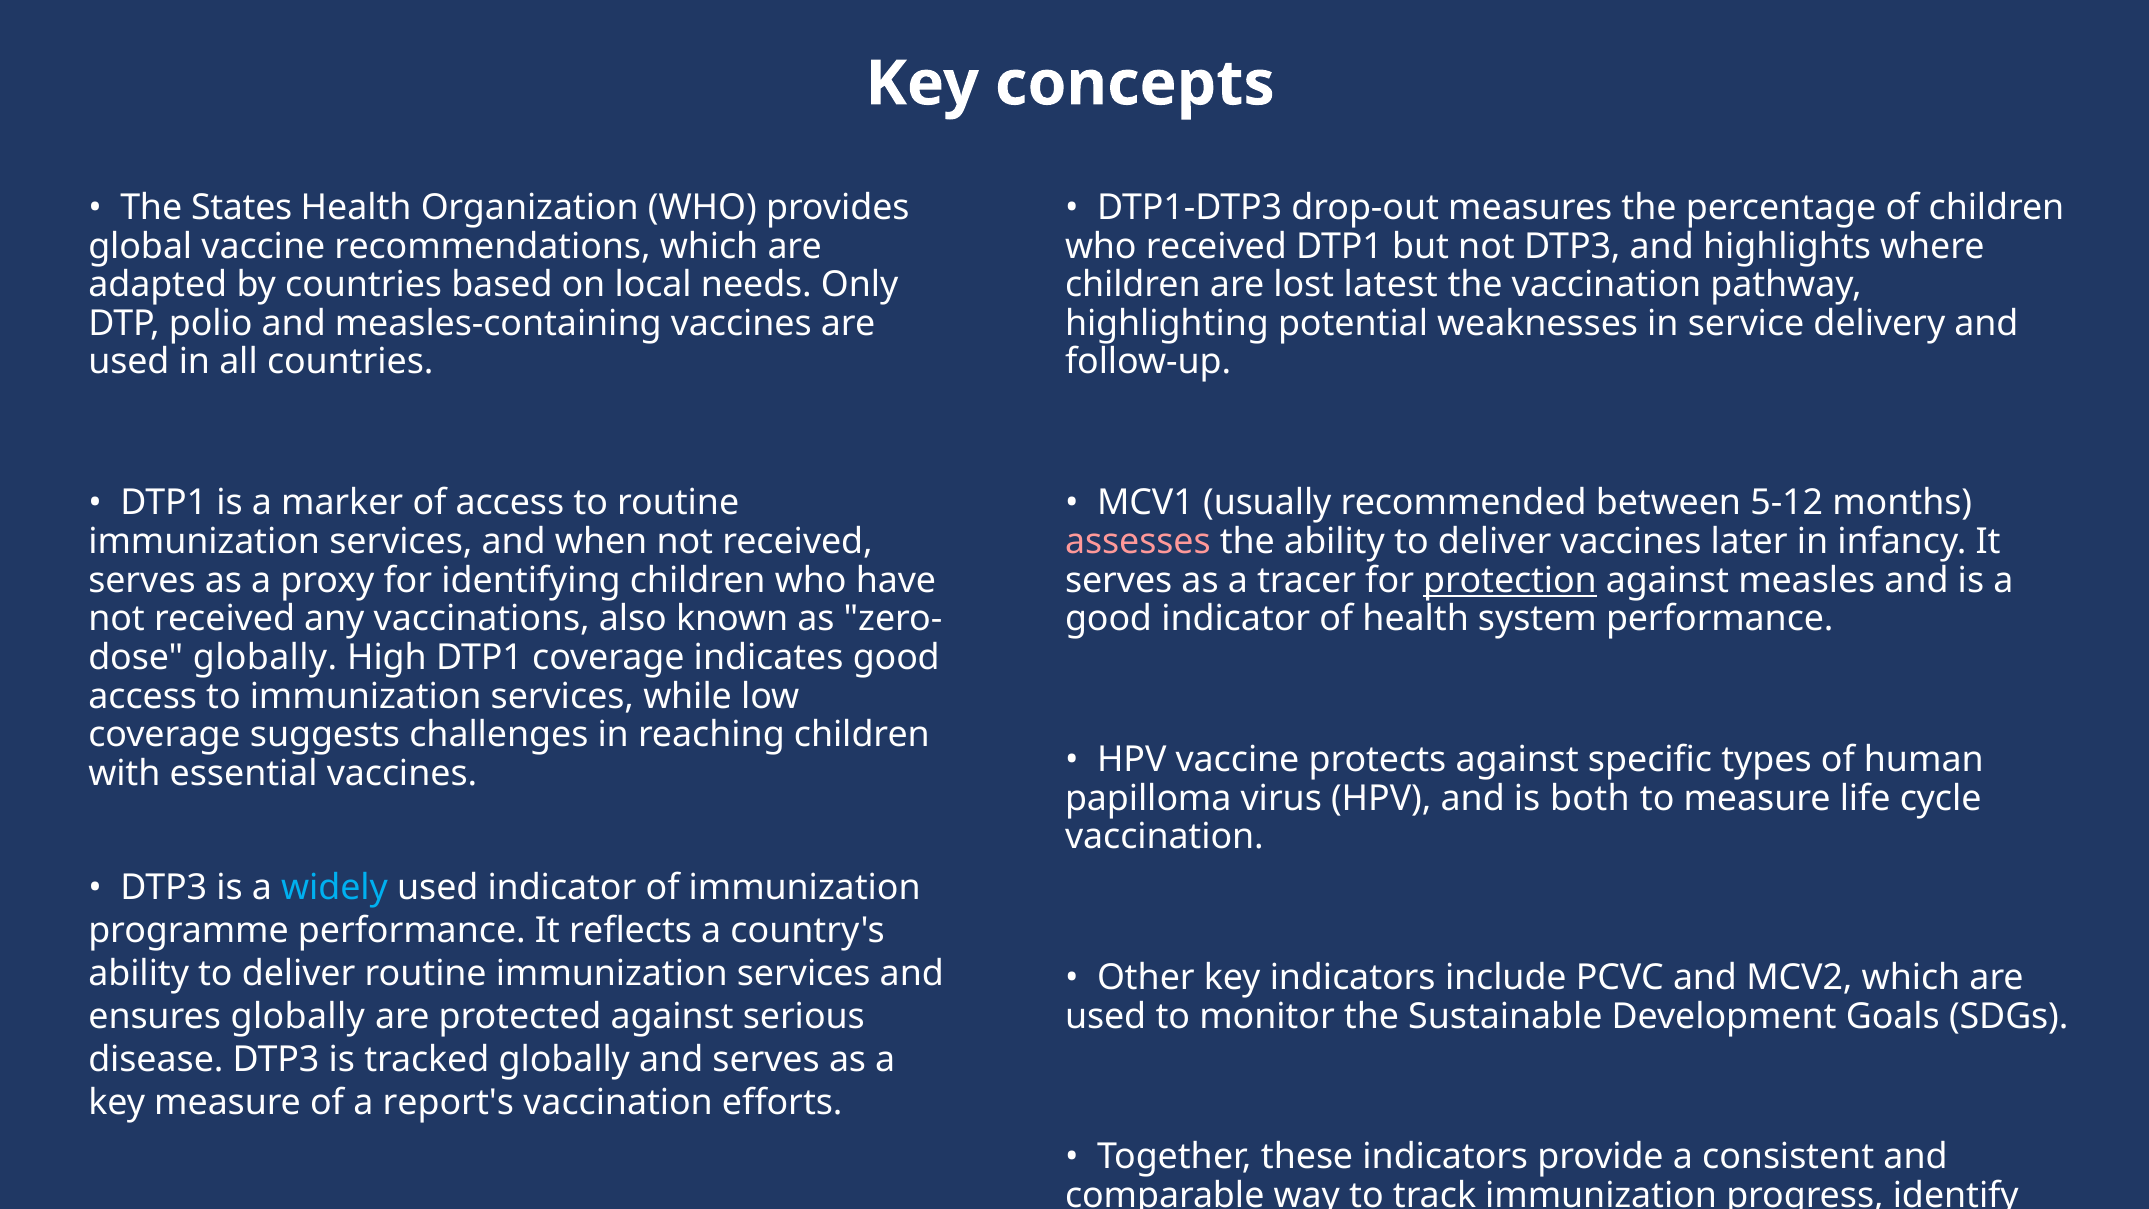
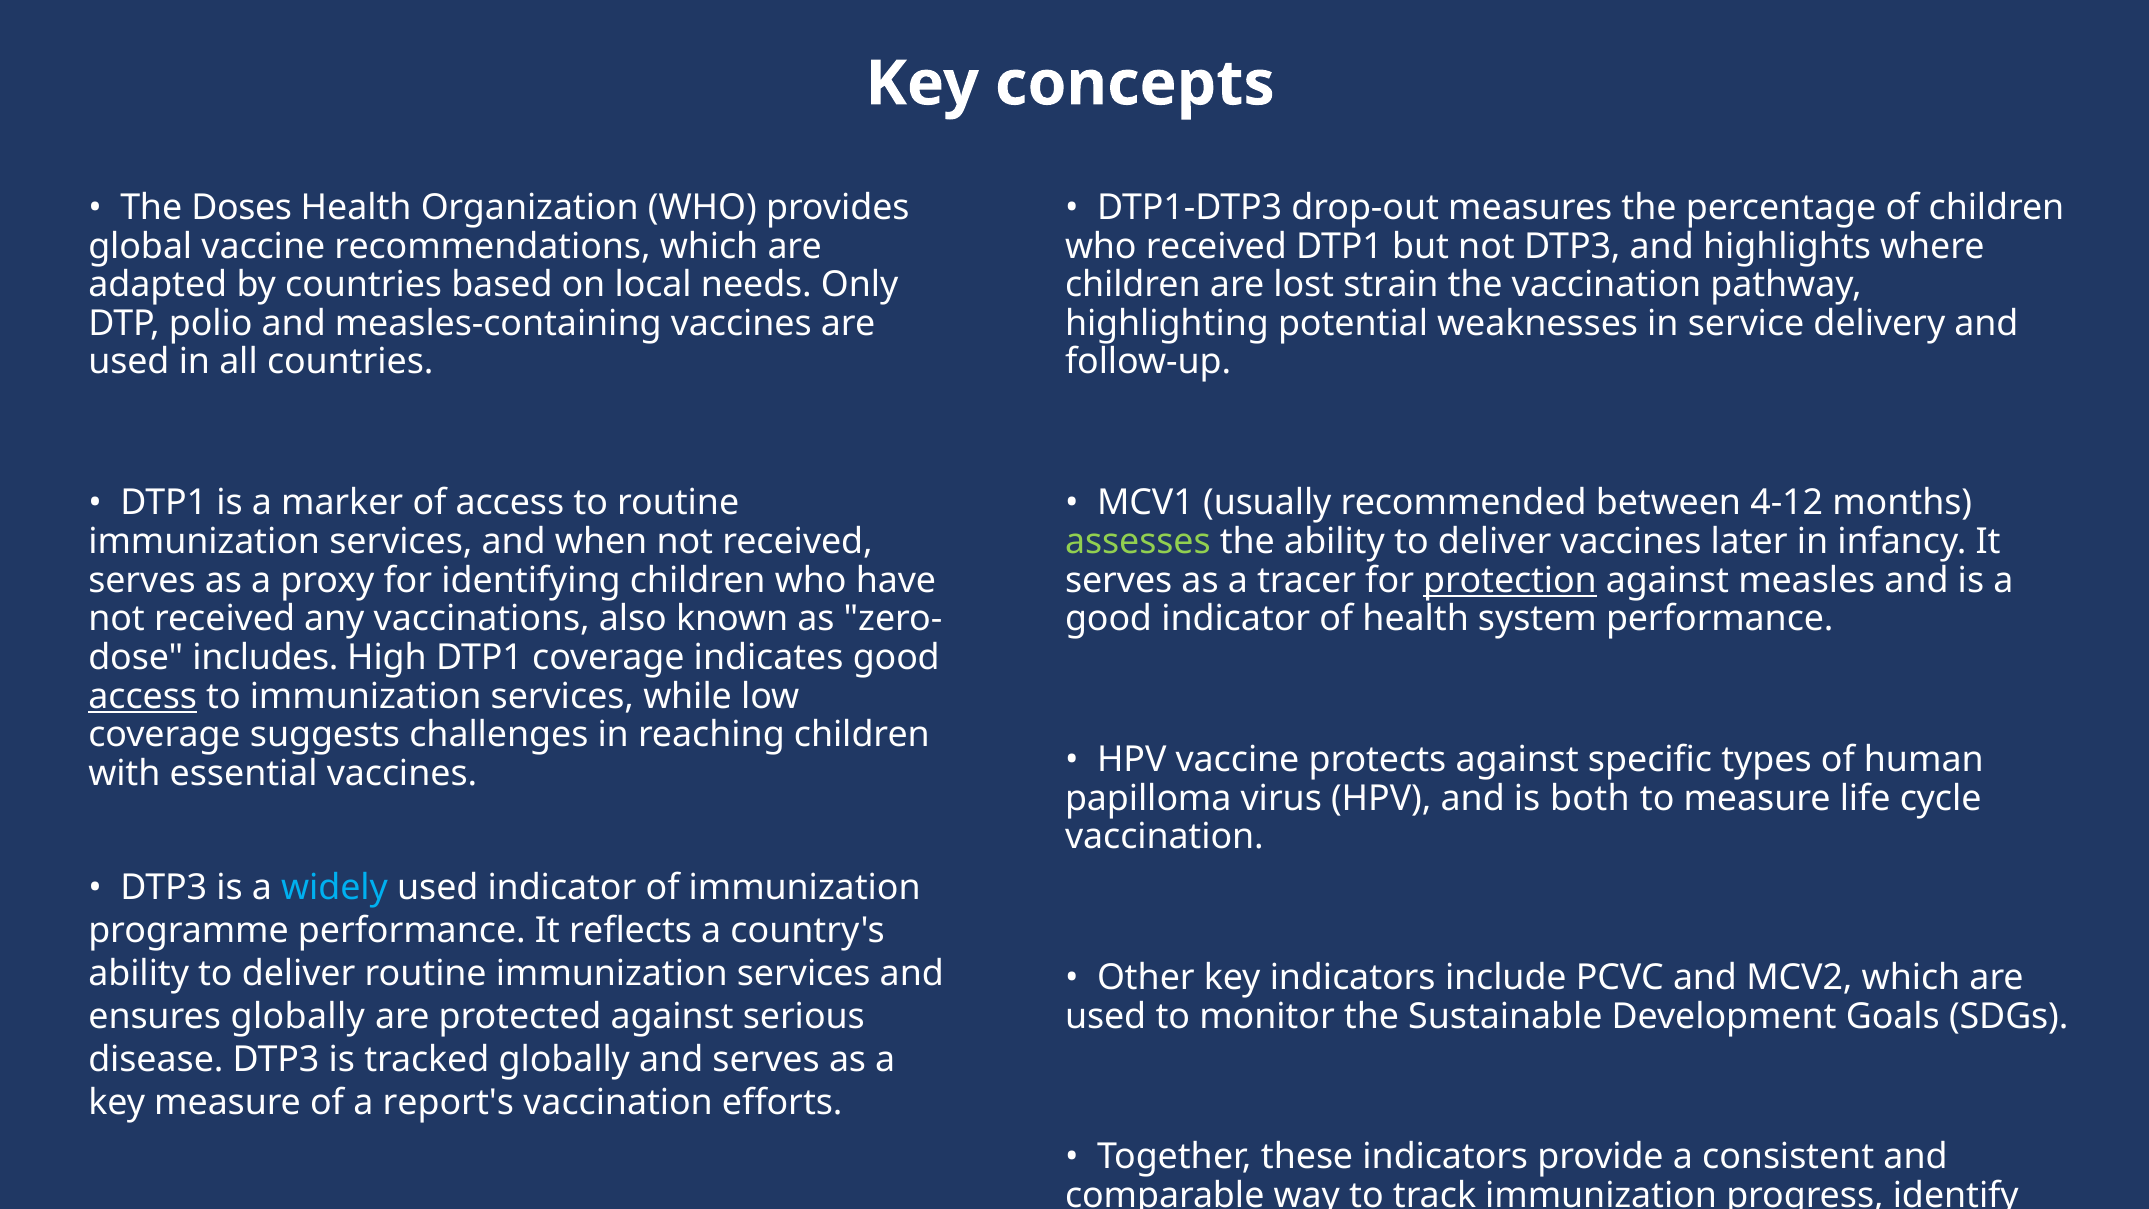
States: States -> Doses
latest: latest -> strain
5-12: 5-12 -> 4-12
assesses colour: pink -> light green
globally at (265, 657): globally -> includes
access at (143, 696) underline: none -> present
